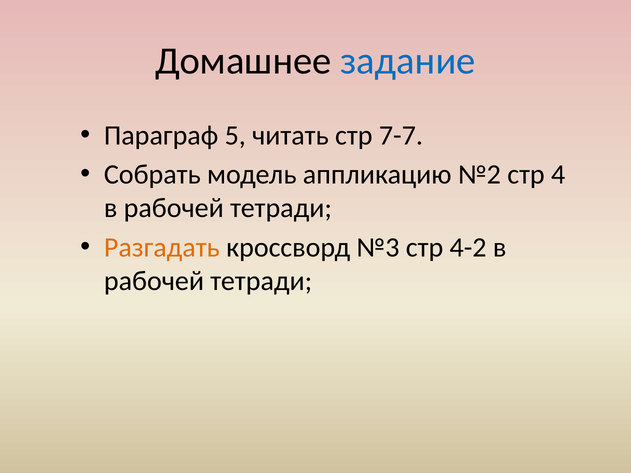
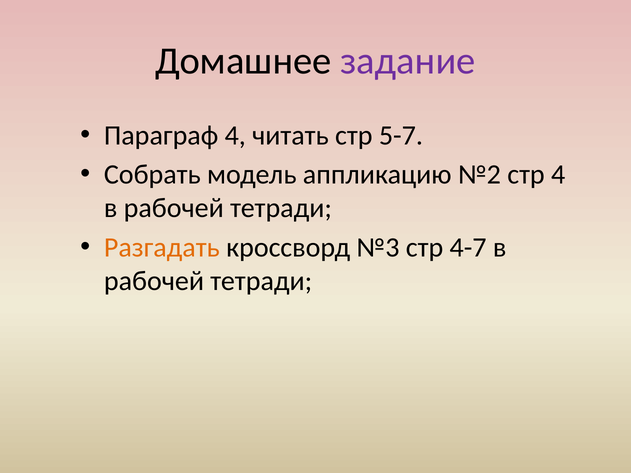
задание colour: blue -> purple
Параграф 5: 5 -> 4
7-7: 7-7 -> 5-7
4-2: 4-2 -> 4-7
